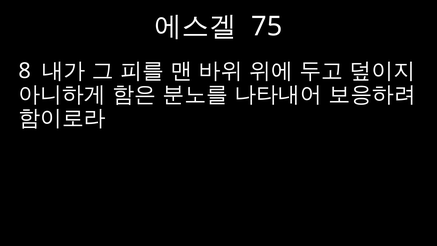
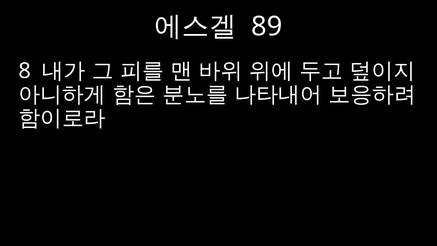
75: 75 -> 89
